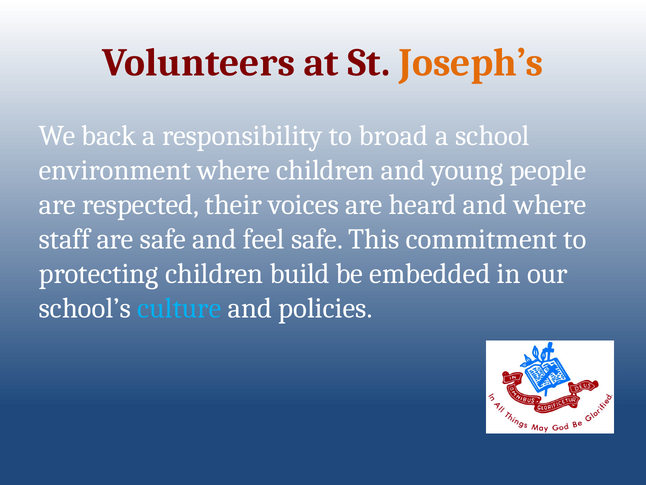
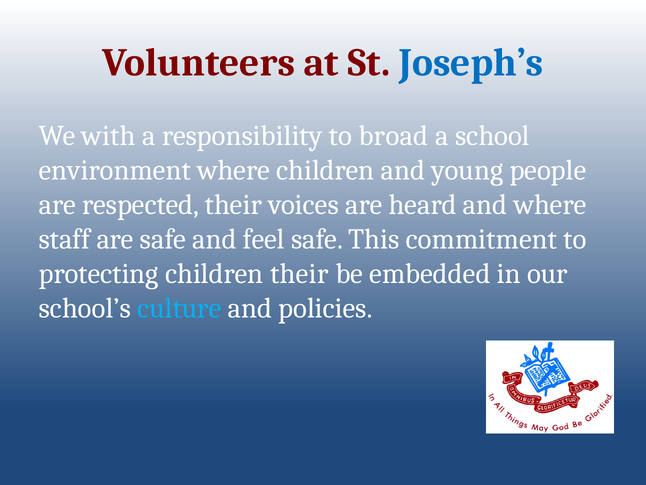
Joseph’s colour: orange -> blue
back: back -> with
children build: build -> their
